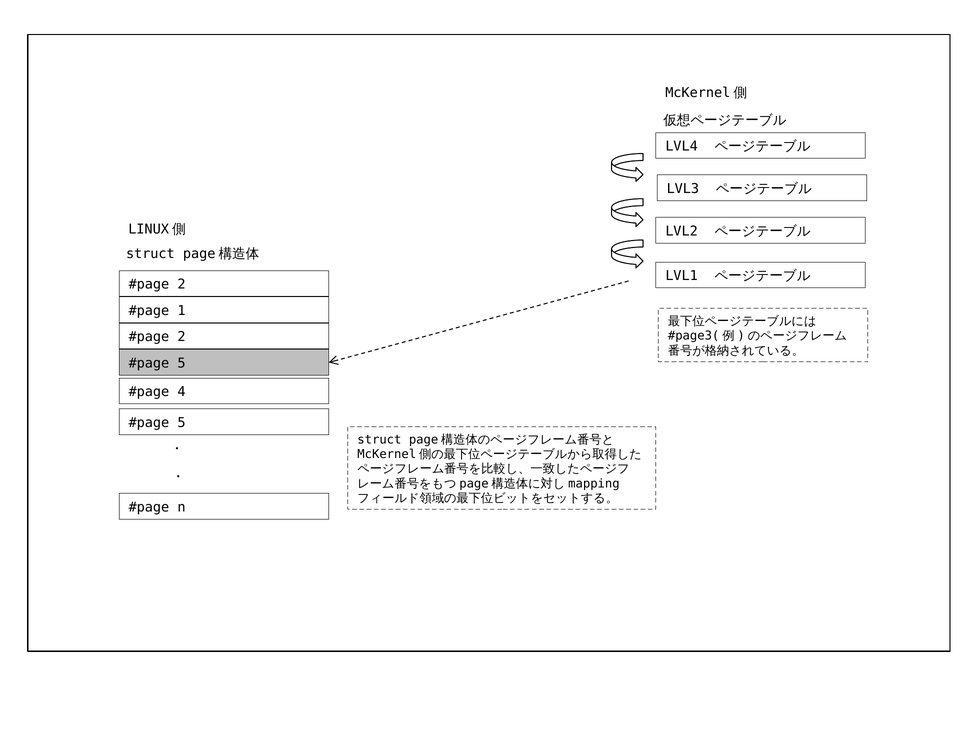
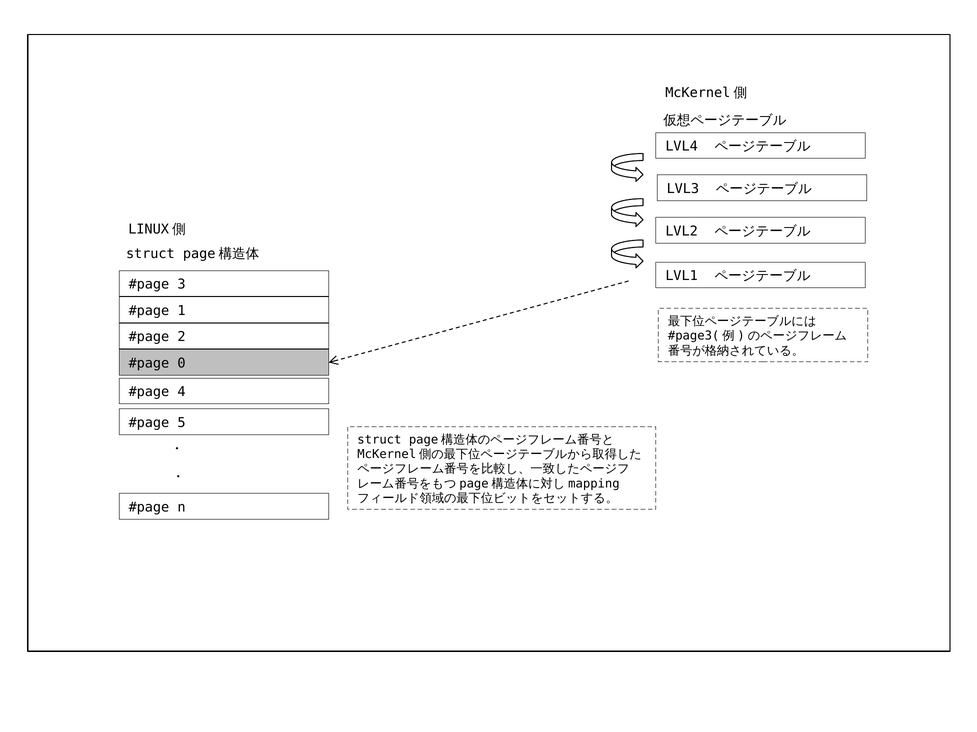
2 at (182, 285): 2 -> 3
5 at (182, 364): 5 -> 0
